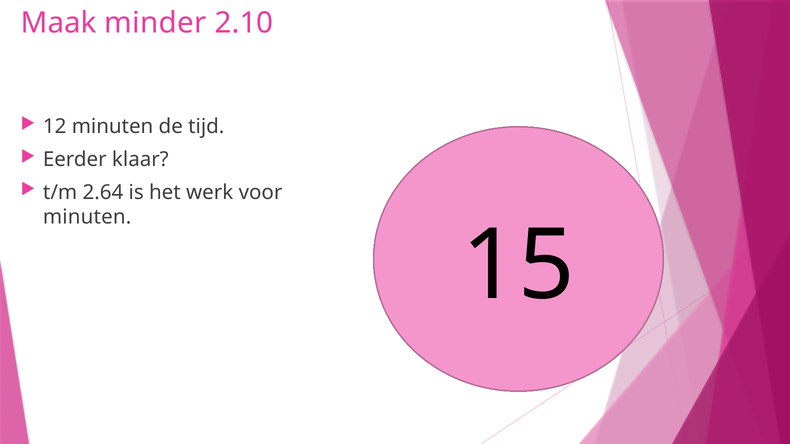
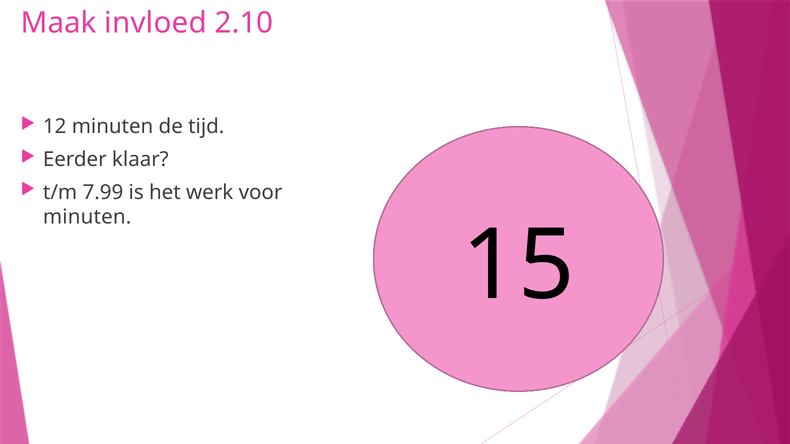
minder: minder -> invloed
2.64: 2.64 -> 7.99
